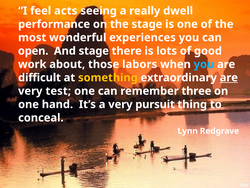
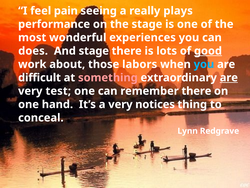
acts: acts -> pain
dwell: dwell -> plays
open: open -> does
good underline: none -> present
something colour: yellow -> pink
remember three: three -> there
pursuit: pursuit -> notices
